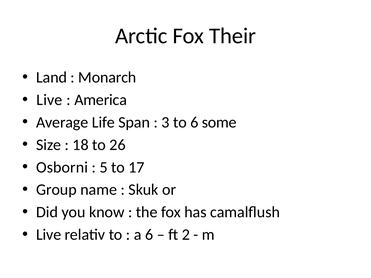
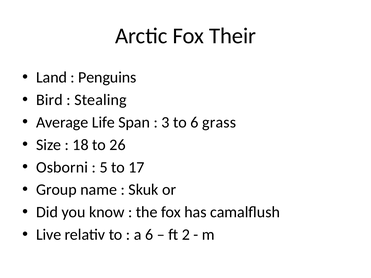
Monarch: Monarch -> Penguins
Live at (49, 100): Live -> Bird
America: America -> Stealing
some: some -> grass
